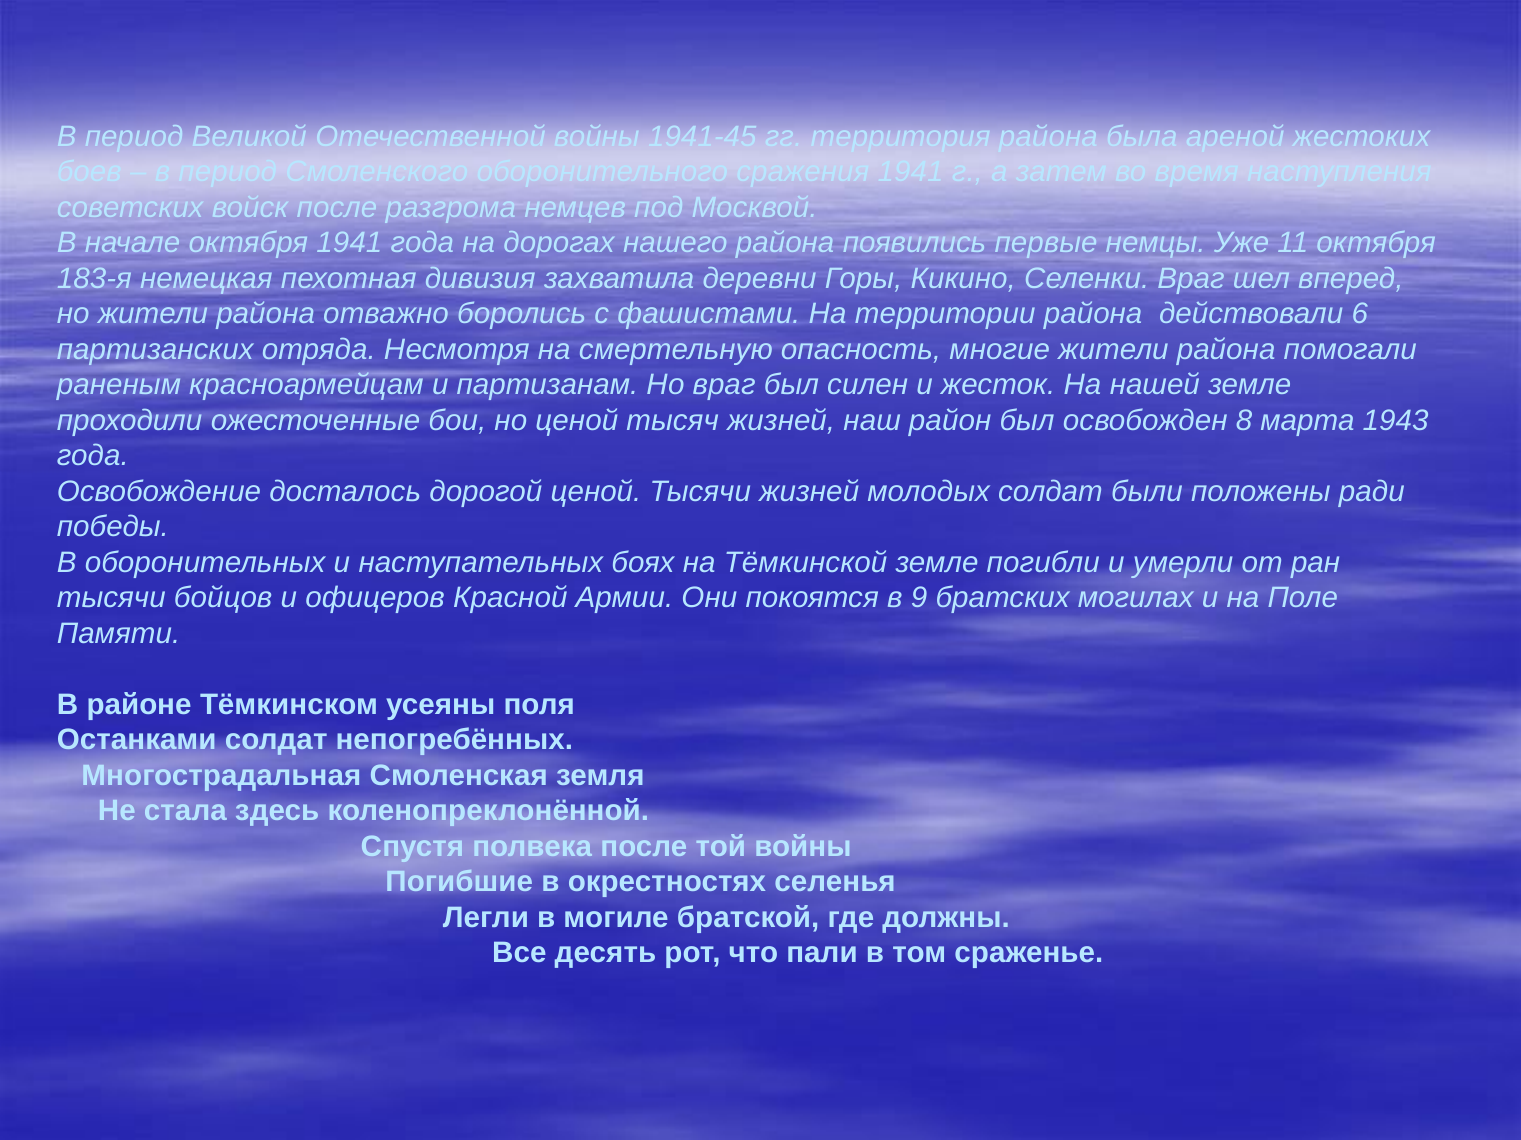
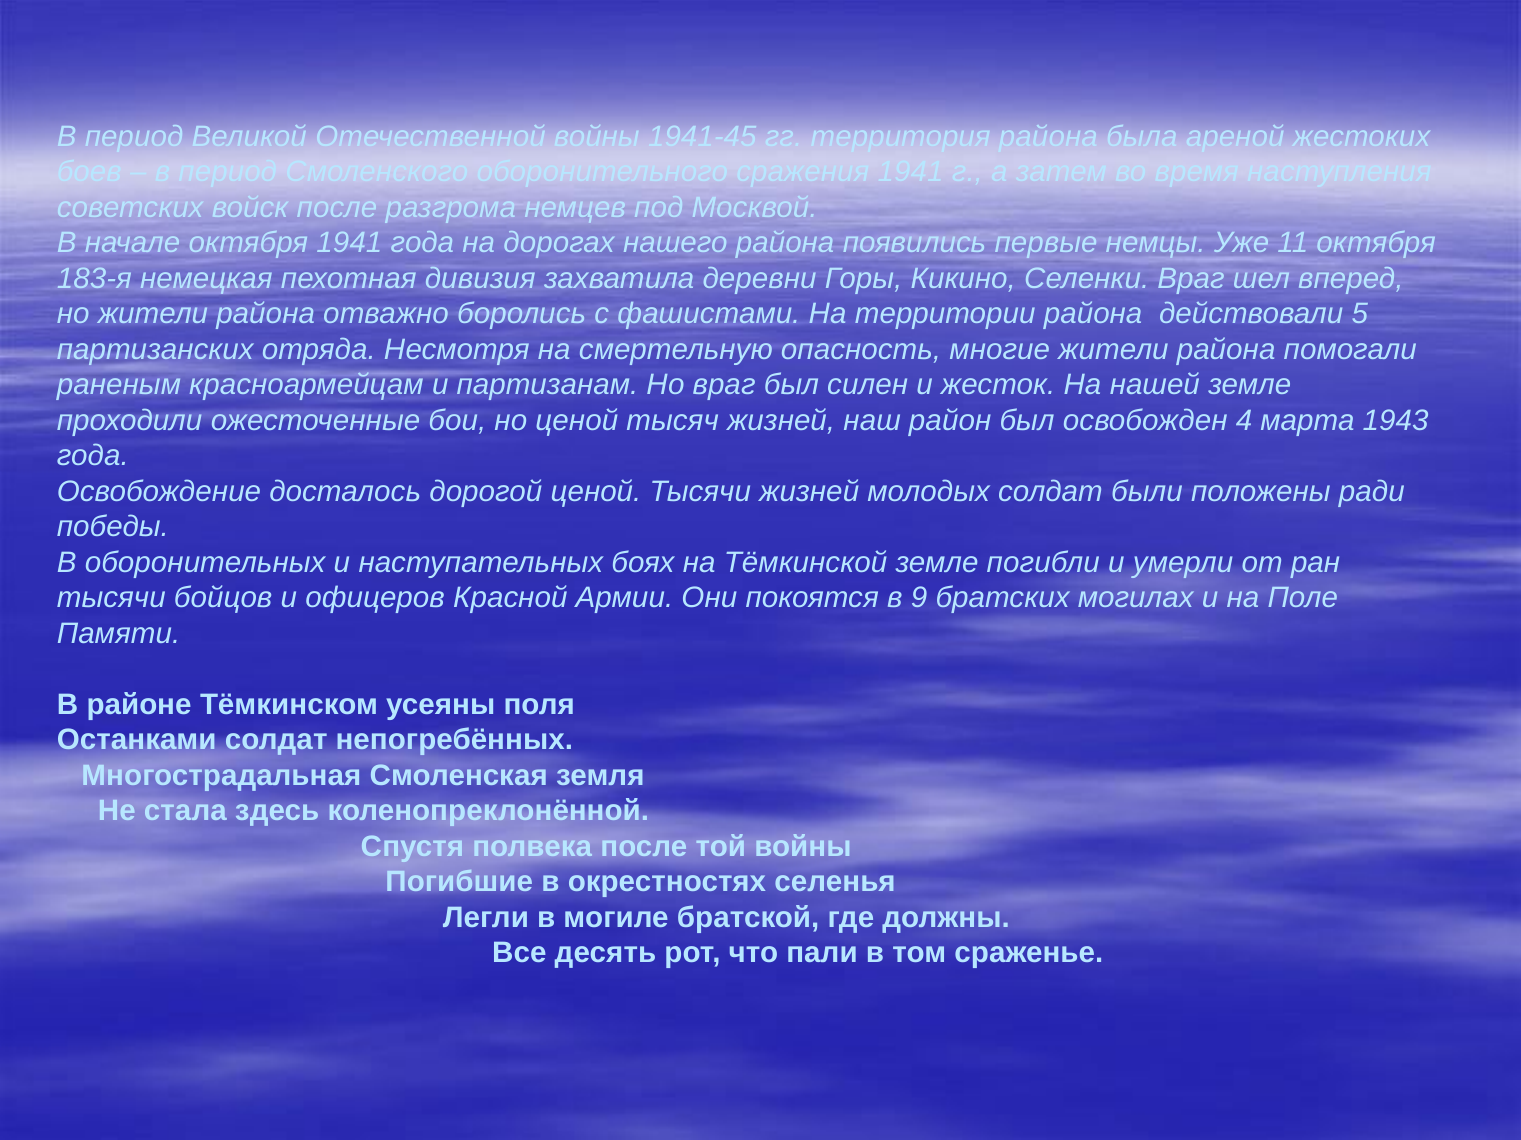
6: 6 -> 5
8: 8 -> 4
